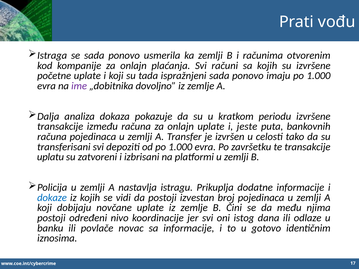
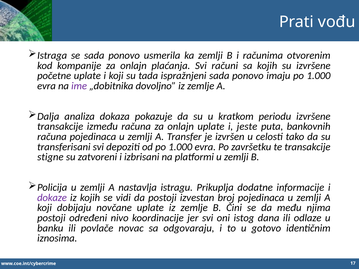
uplatu: uplatu -> stigne
dokaze colour: blue -> purple
sa informacije: informacije -> odgovaraju
